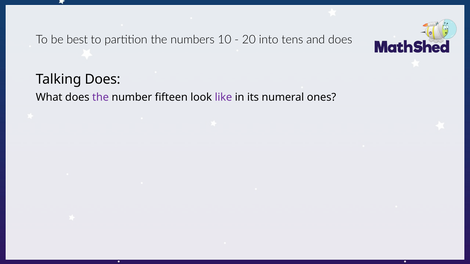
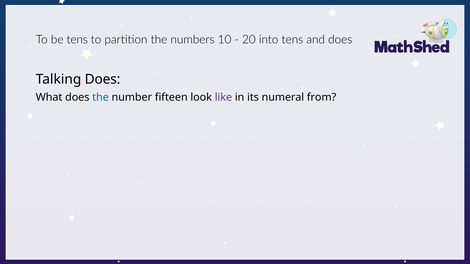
be best: best -> tens
the at (101, 98) colour: purple -> blue
ones: ones -> from
